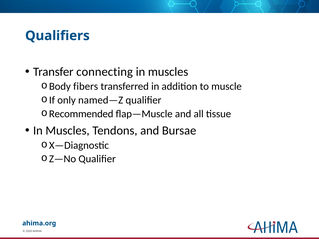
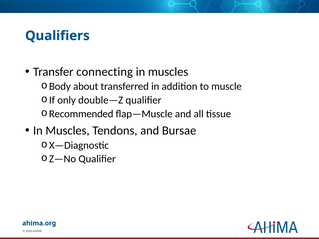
fibers: fibers -> about
named—Z: named—Z -> double—Z
